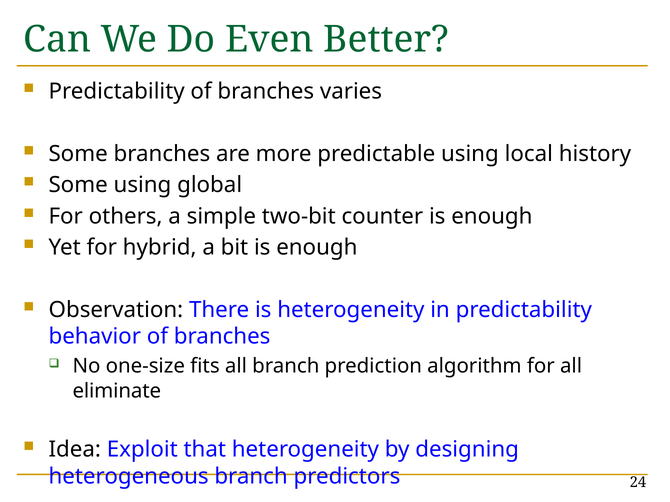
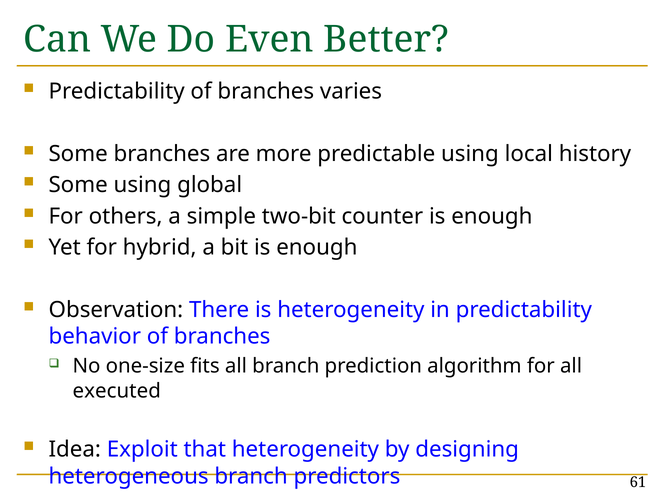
eliminate: eliminate -> executed
24: 24 -> 61
